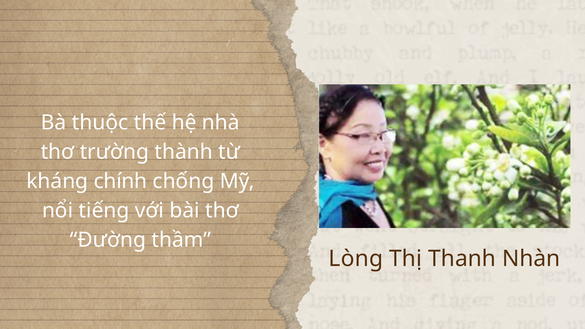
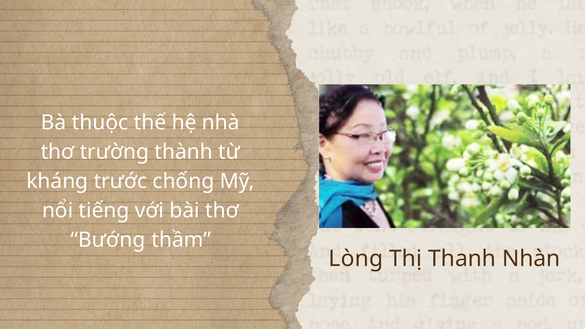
chính: chính -> trước
Đường: Đường -> Bướng
